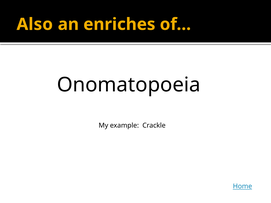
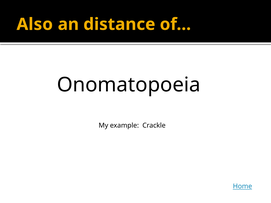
enriches: enriches -> distance
